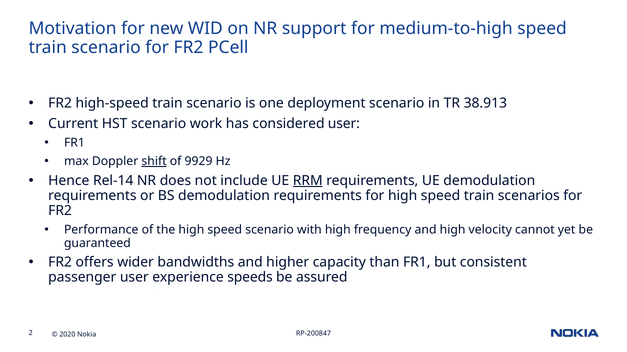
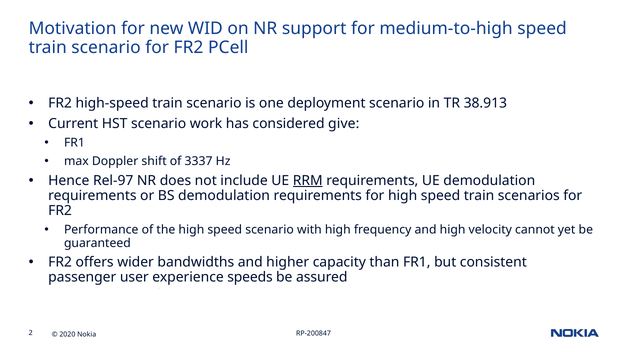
considered user: user -> give
shift underline: present -> none
9929: 9929 -> 3337
Rel-14: Rel-14 -> Rel-97
